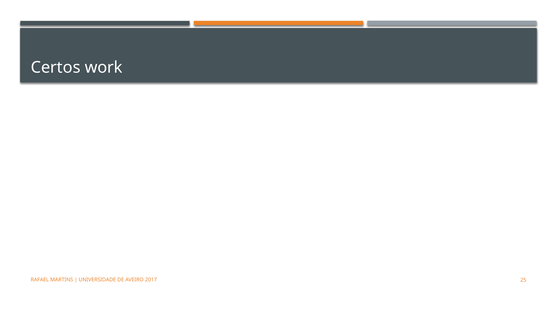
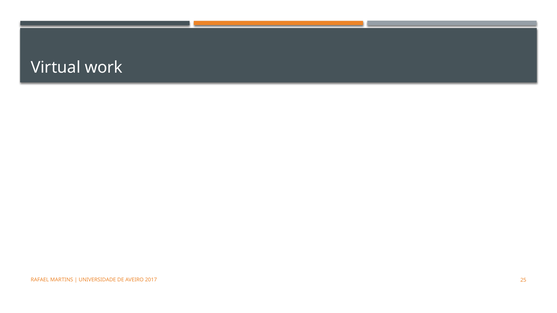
Certos: Certos -> Virtual
